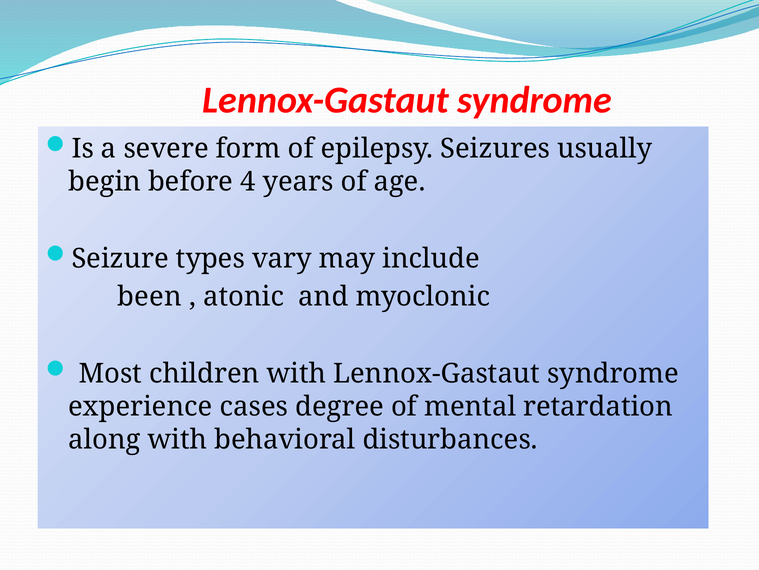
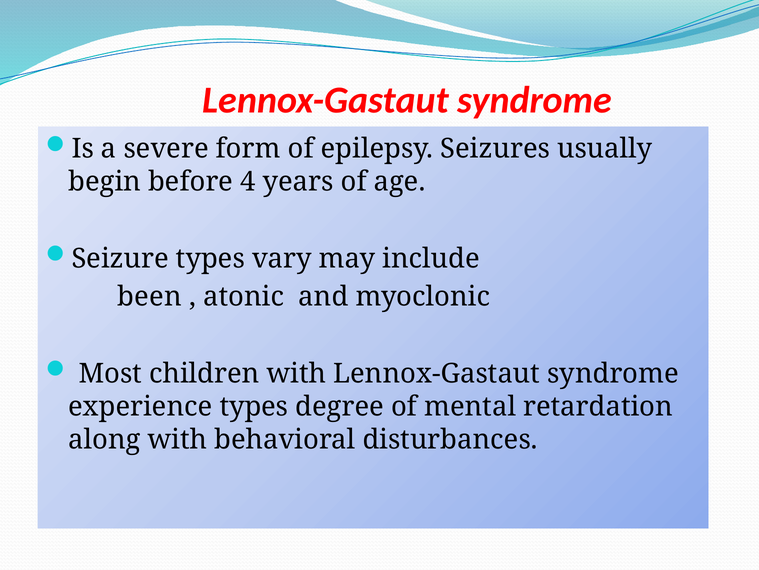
experience cases: cases -> types
